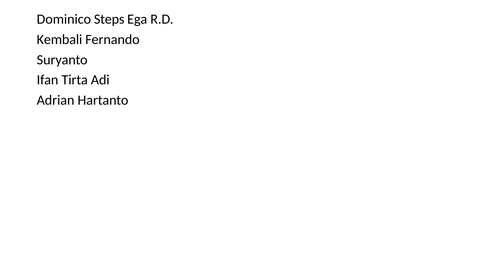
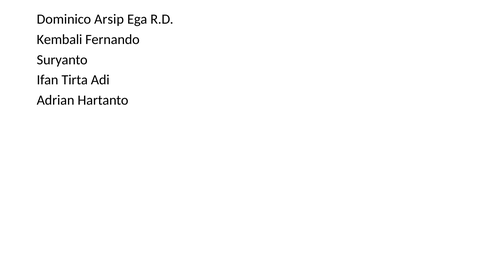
Steps: Steps -> Arsip
